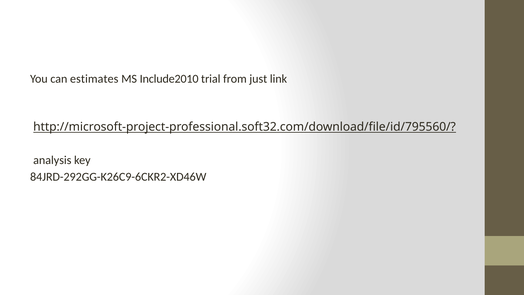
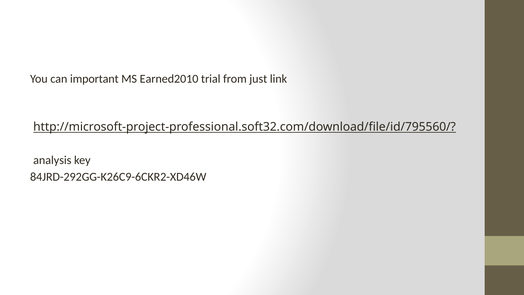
estimates: estimates -> important
Include2010: Include2010 -> Earned2010
